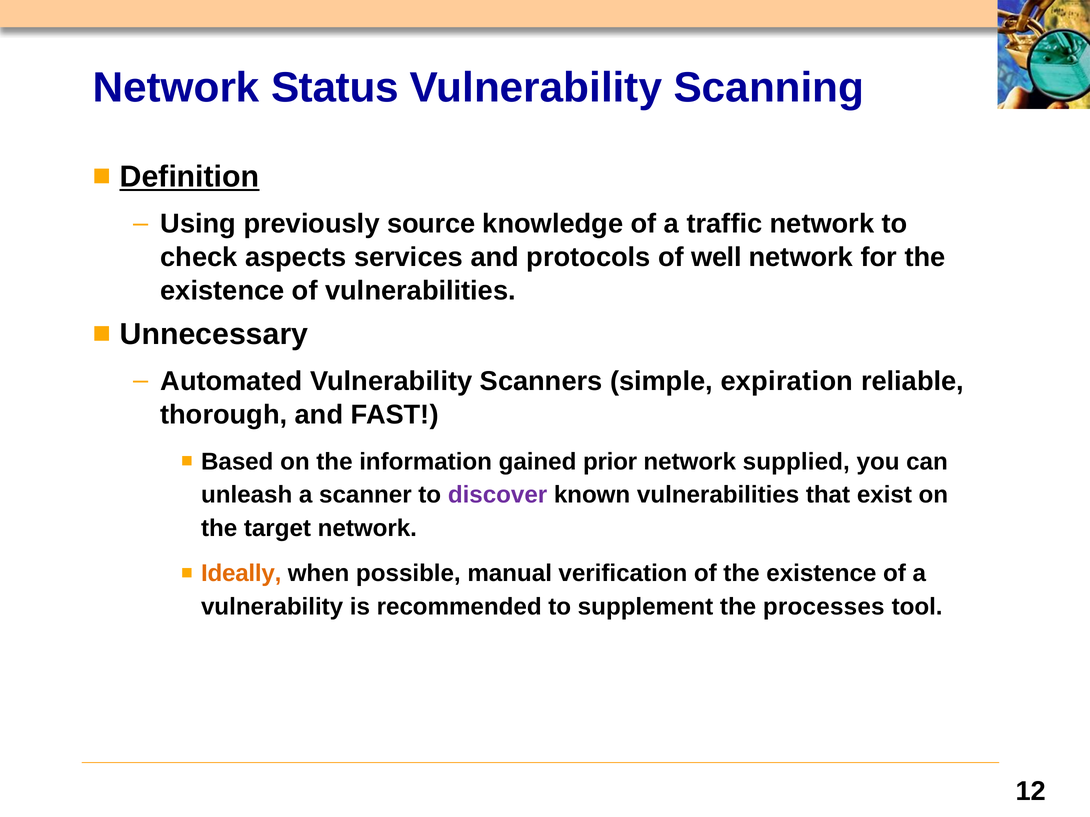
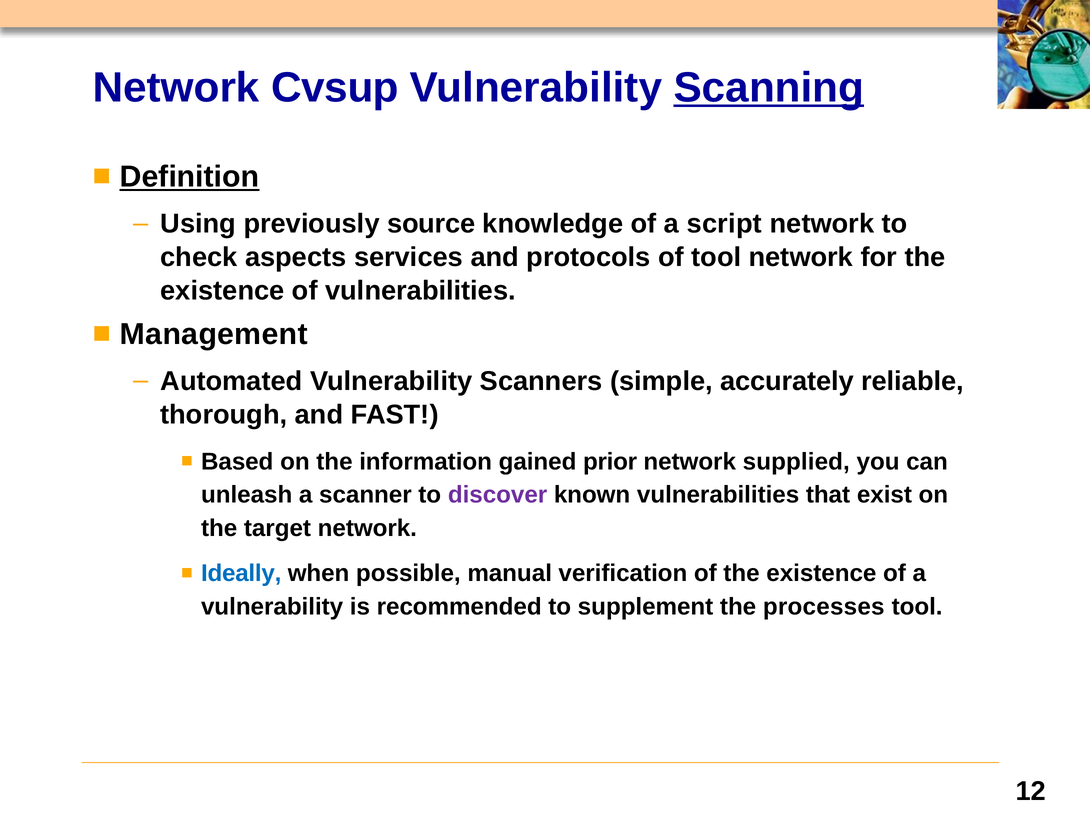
Status: Status -> Cvsup
Scanning underline: none -> present
traffic: traffic -> script
of well: well -> tool
Unnecessary: Unnecessary -> Management
expiration: expiration -> accurately
Ideally colour: orange -> blue
